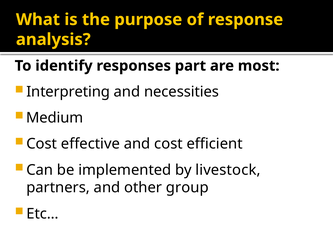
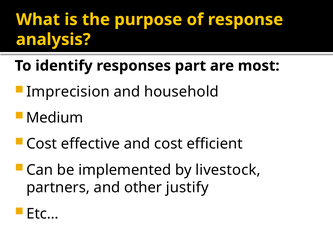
Interpreting: Interpreting -> Imprecision
necessities: necessities -> household
group: group -> justify
